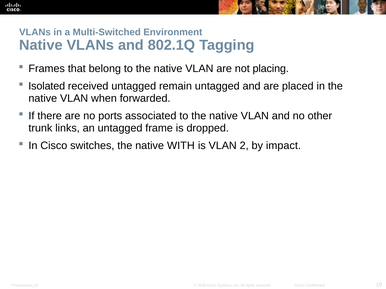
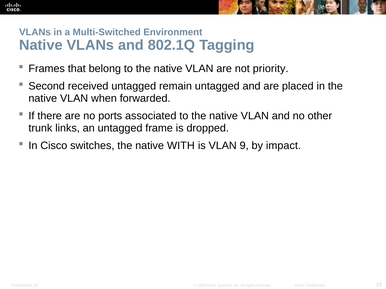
placing: placing -> priority
Isolated: Isolated -> Second
2: 2 -> 9
